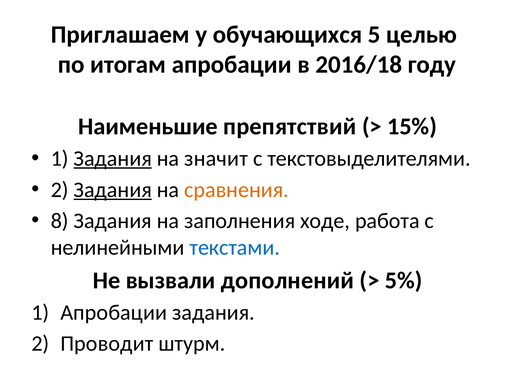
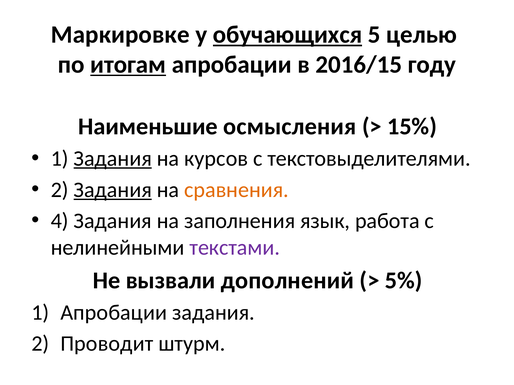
Приглашаем: Приглашаем -> Маркировке
обучающихся underline: none -> present
итогам underline: none -> present
2016/18: 2016/18 -> 2016/15
препятствий: препятствий -> осмысления
значит: значит -> курсов
8: 8 -> 4
ходе: ходе -> язык
текстами colour: blue -> purple
